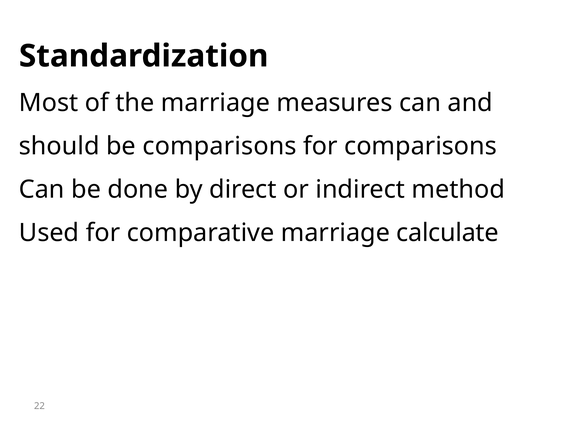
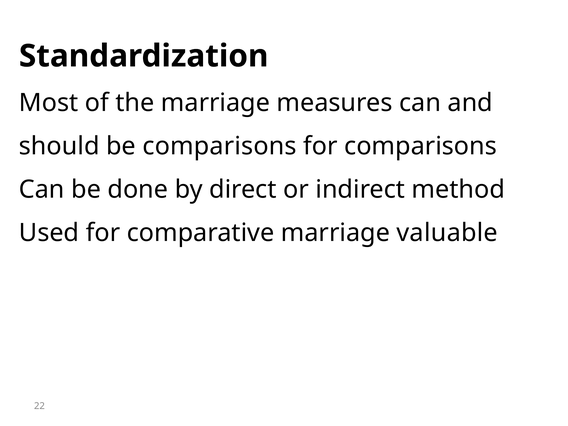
calculate: calculate -> valuable
